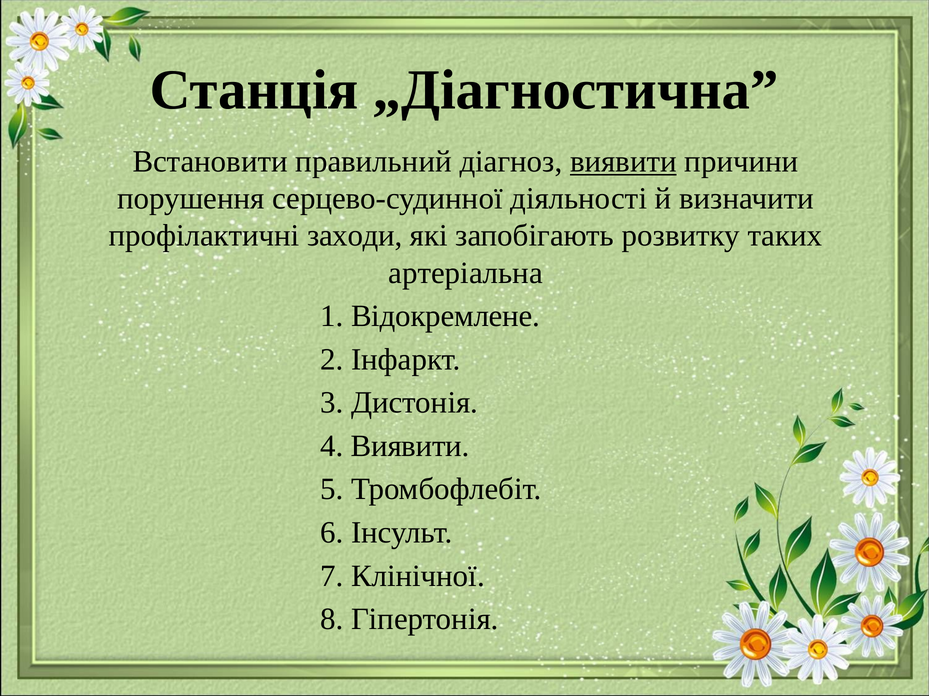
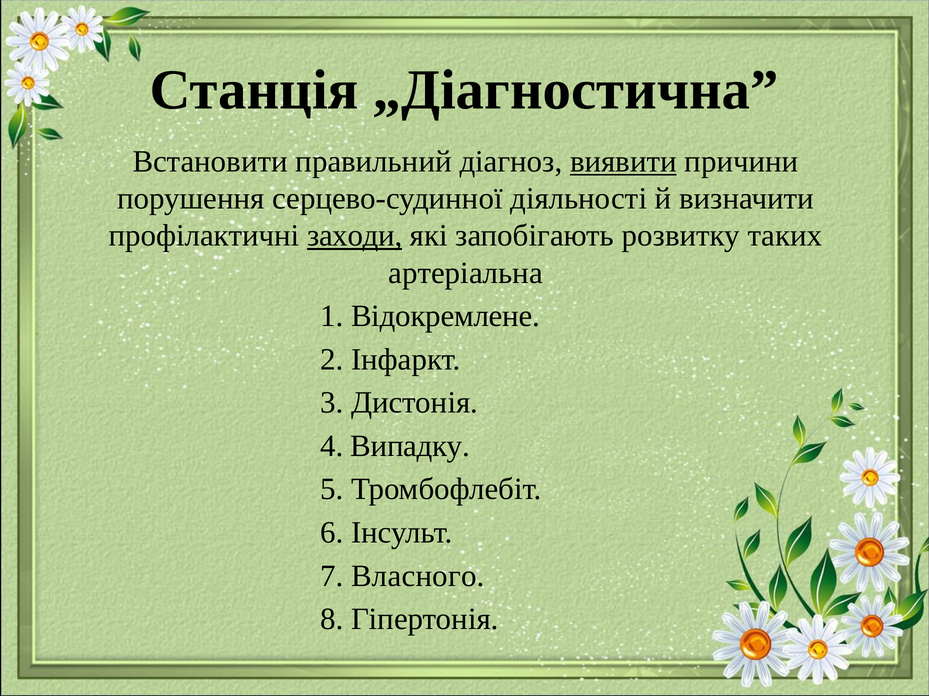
заходи underline: none -> present
4 Виявити: Виявити -> Випадку
Клінічної: Клінічної -> Власного
